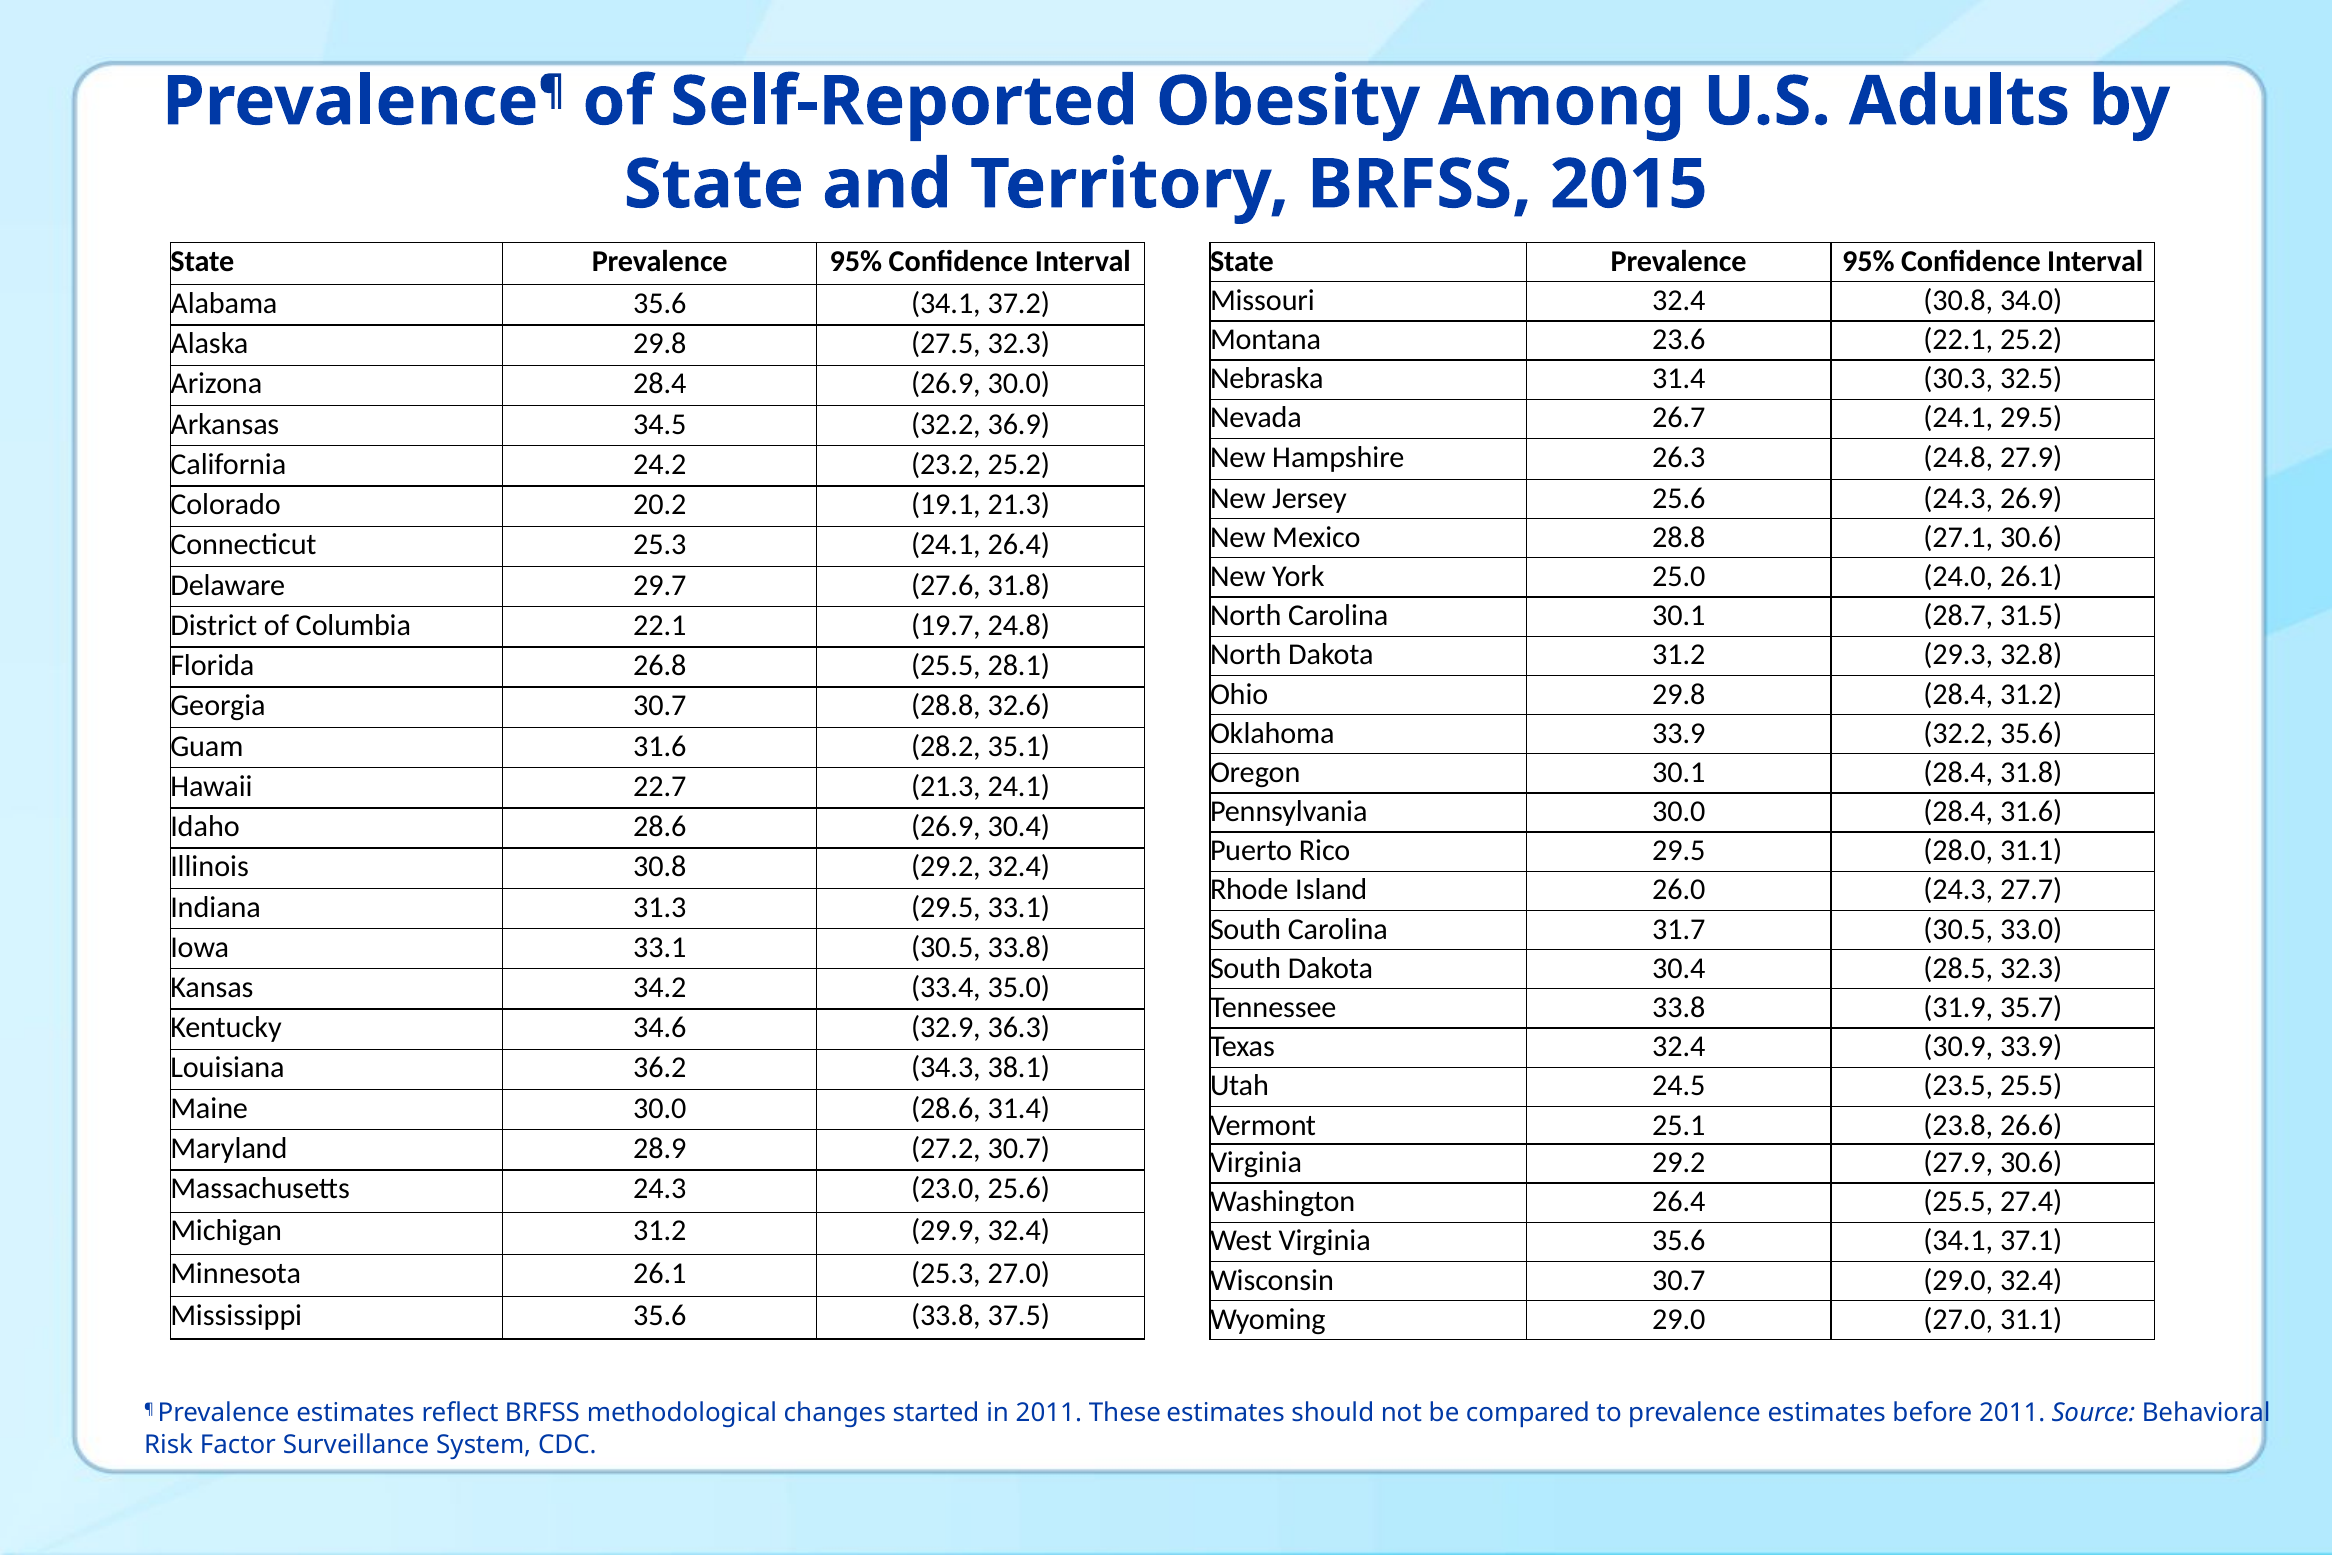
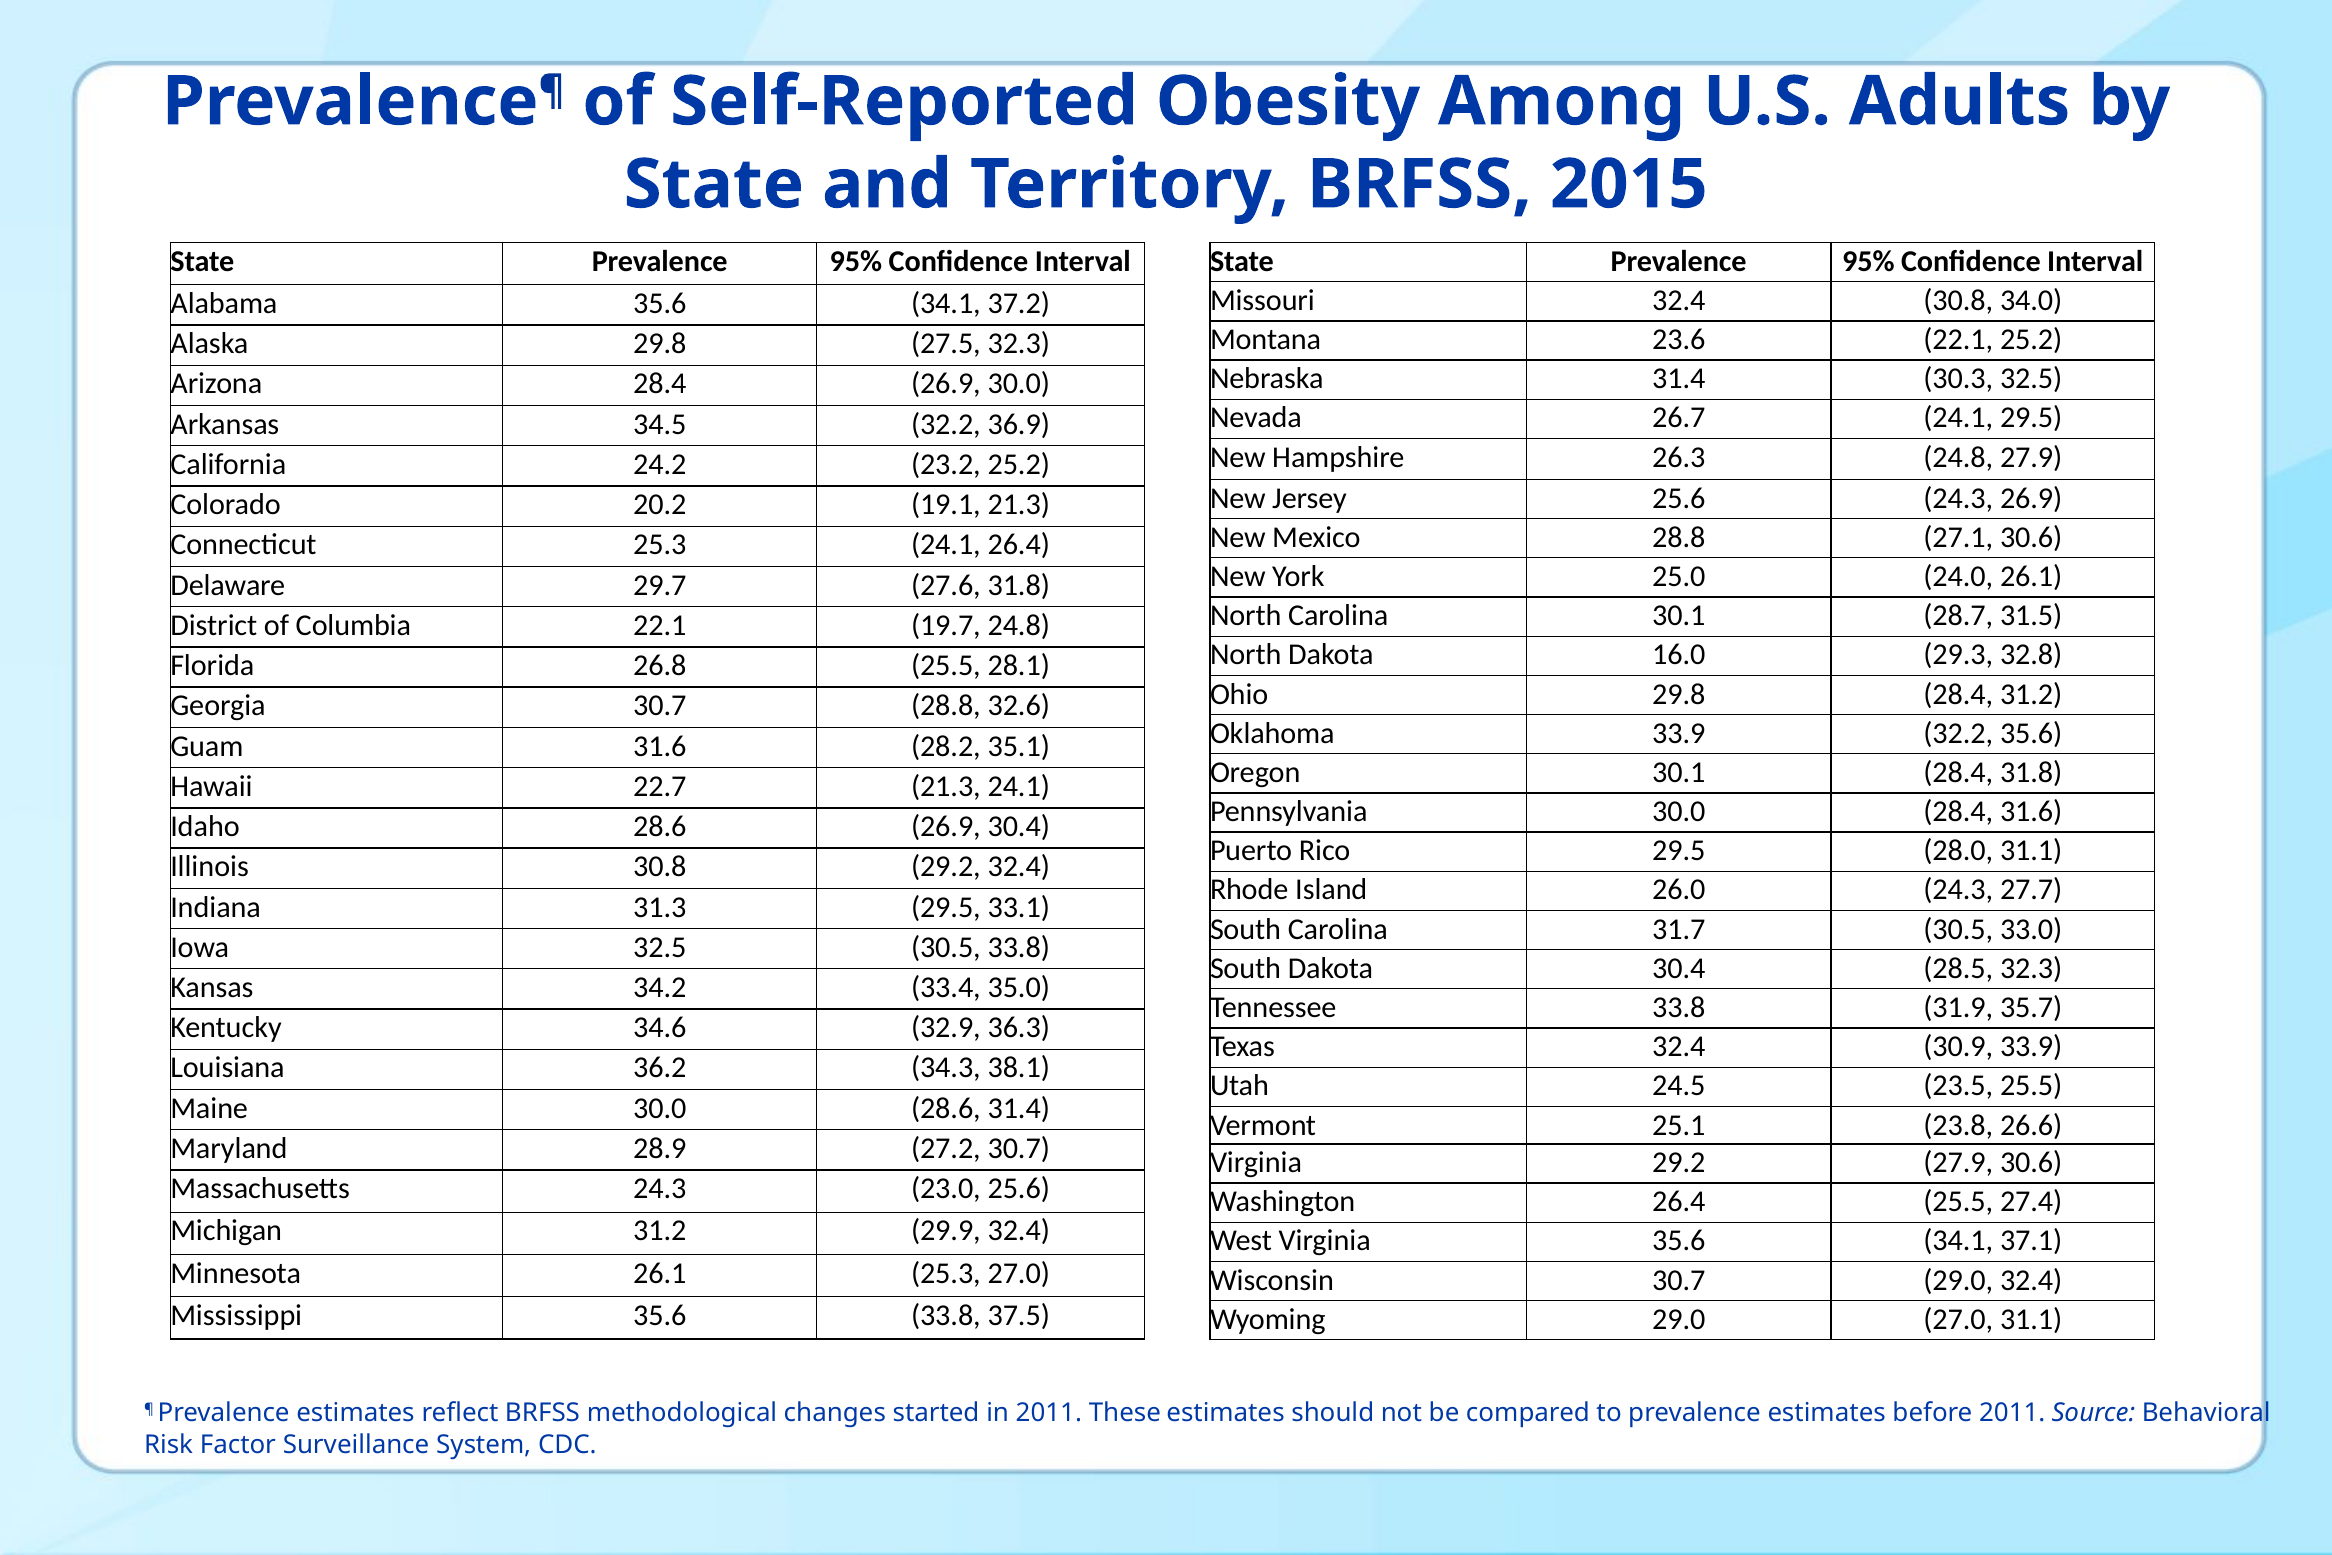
Dakota 31.2: 31.2 -> 16.0
Iowa 33.1: 33.1 -> 32.5
